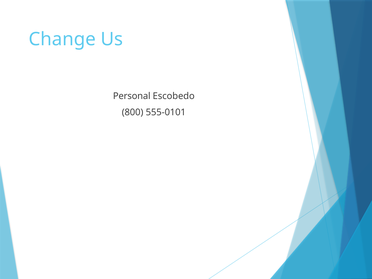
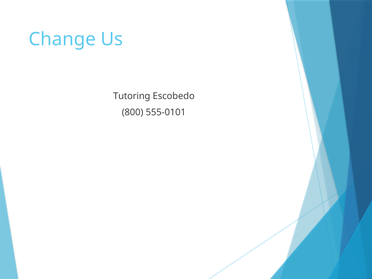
Personal: Personal -> Tutoring
